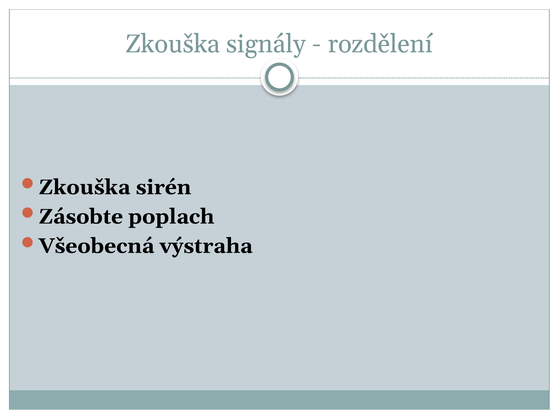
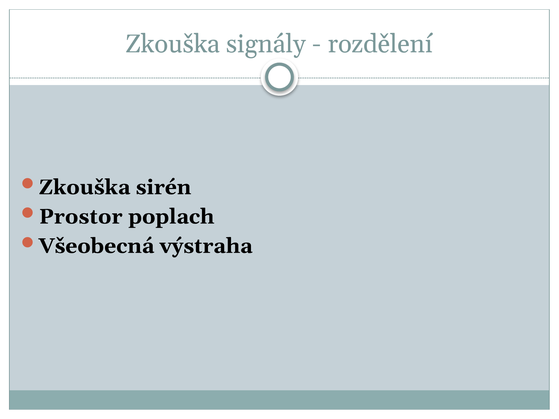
Zásobte: Zásobte -> Prostor
